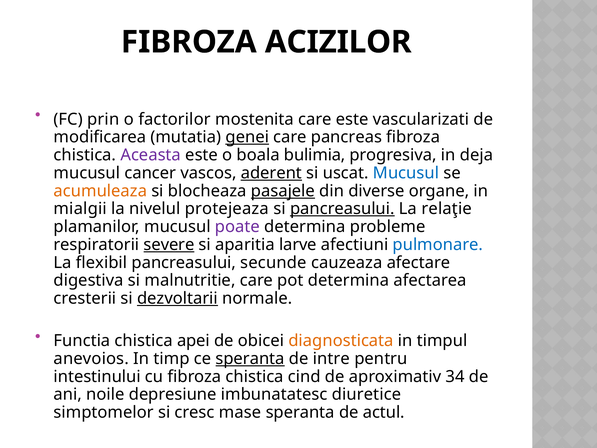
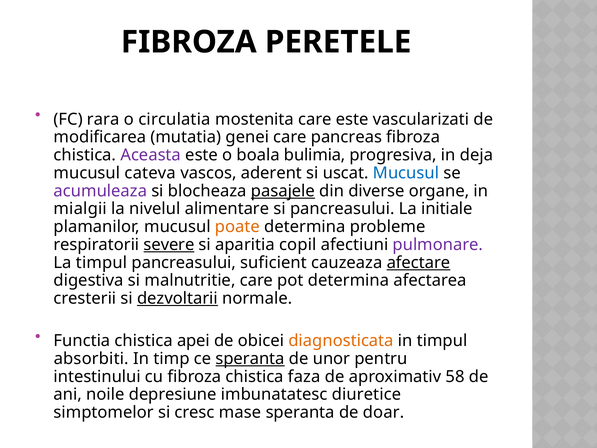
ACIZILOR: ACIZILOR -> PERETELE
prin: prin -> rara
factorilor: factorilor -> circulatia
genei underline: present -> none
cancer: cancer -> cateva
aderent underline: present -> none
acumuleaza colour: orange -> purple
protejeaza: protejeaza -> alimentare
pancreasului at (342, 209) underline: present -> none
relaţie: relaţie -> initiale
poate colour: purple -> orange
larve: larve -> copil
pulmonare colour: blue -> purple
La flexibil: flexibil -> timpul
secunde: secunde -> suficient
afectare underline: none -> present
anevoios: anevoios -> absorbiti
intre: intre -> unor
cind: cind -> faza
34: 34 -> 58
actul: actul -> doar
